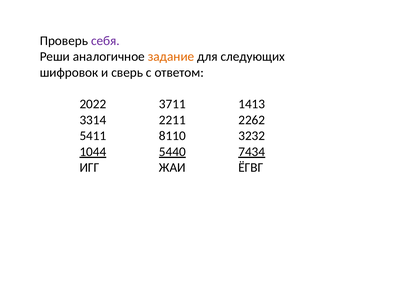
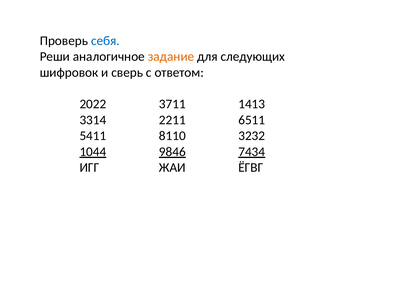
себя colour: purple -> blue
2262: 2262 -> 6511
5440: 5440 -> 9846
